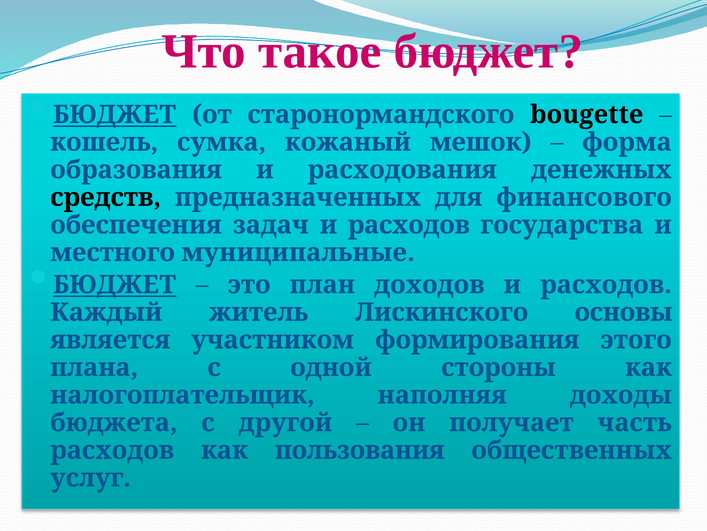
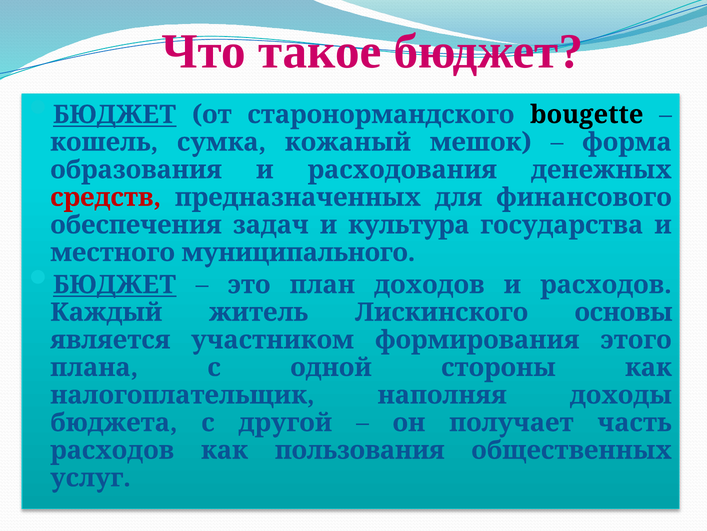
средств colour: black -> red
задач и расходов: расходов -> культура
муниципальные: муниципальные -> муниципального
